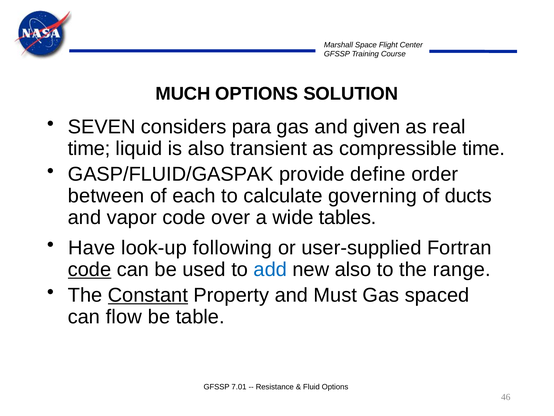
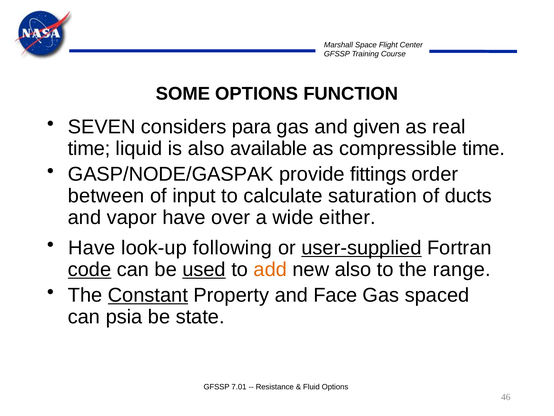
MUCH: MUCH -> SOME
SOLUTION: SOLUTION -> FUNCTION
transient: transient -> available
GASP/FLUID/GASPAK: GASP/FLUID/GASPAK -> GASP/NODE/GASPAK
define: define -> fittings
each: each -> input
governing: governing -> saturation
vapor code: code -> have
tables: tables -> either
user-supplied underline: none -> present
used underline: none -> present
add colour: blue -> orange
Must: Must -> Face
flow: flow -> psia
table: table -> state
